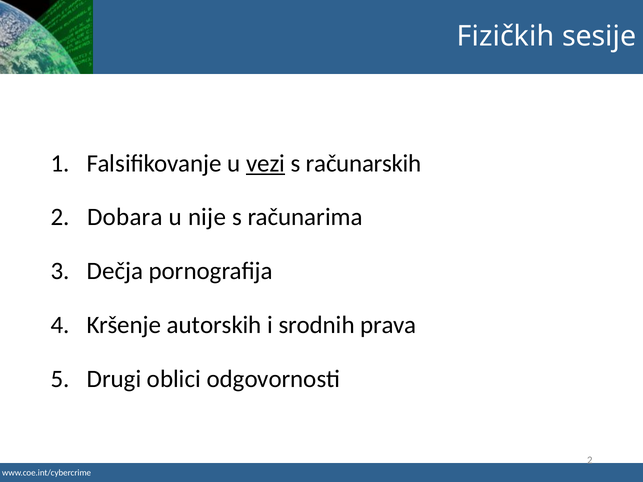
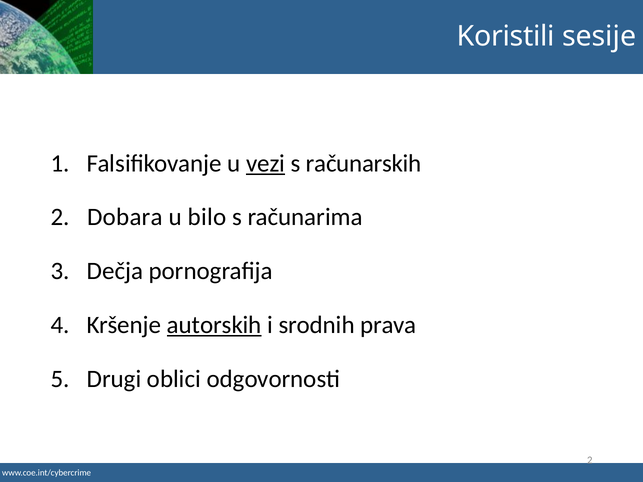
Fizičkih: Fizičkih -> Koristili
nije: nije -> bilo
autorskih underline: none -> present
